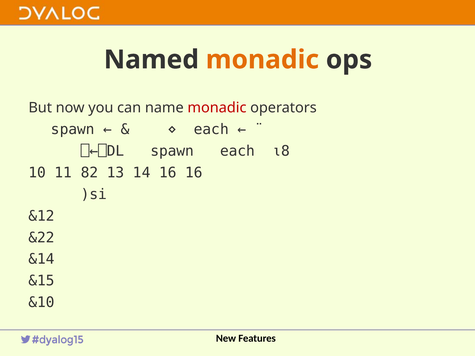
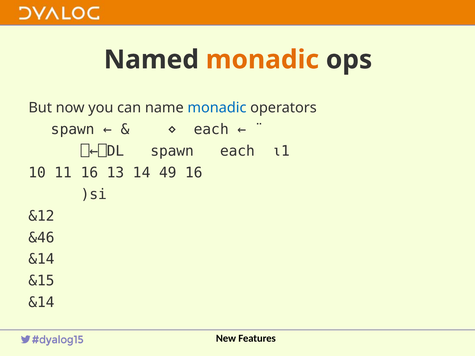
monadic at (217, 108) colour: red -> blue
⍳8: ⍳8 -> ⍳1
11 82: 82 -> 16
14 16: 16 -> 49
&22: &22 -> &46
&10 at (42, 303): &10 -> &14
